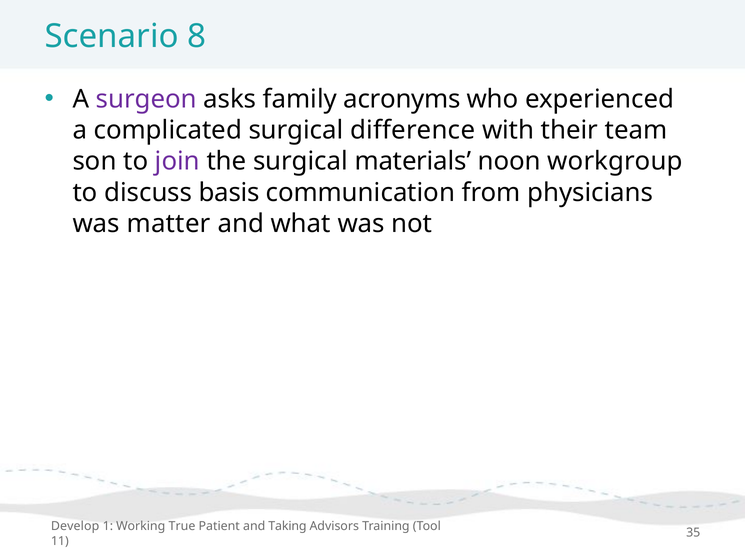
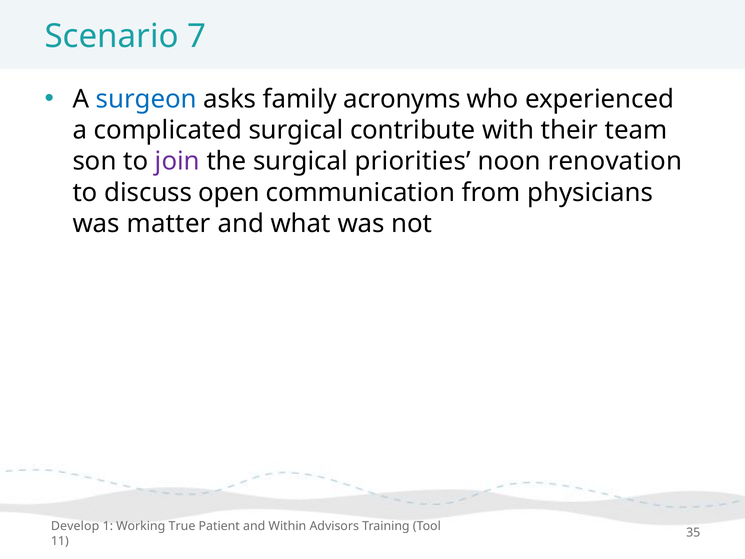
8: 8 -> 7
surgeon colour: purple -> blue
difference: difference -> contribute
materials: materials -> priorities
workgroup: workgroup -> renovation
basis: basis -> open
Taking: Taking -> Within
